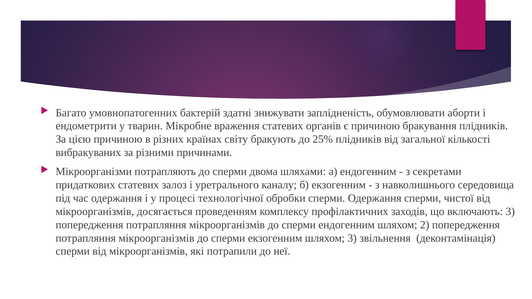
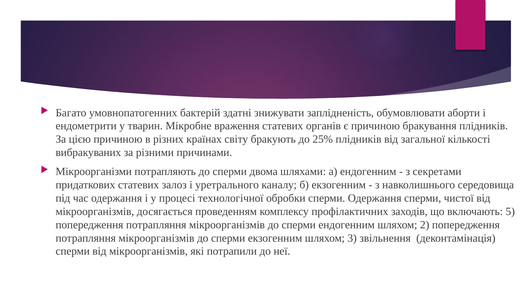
включають 3: 3 -> 5
